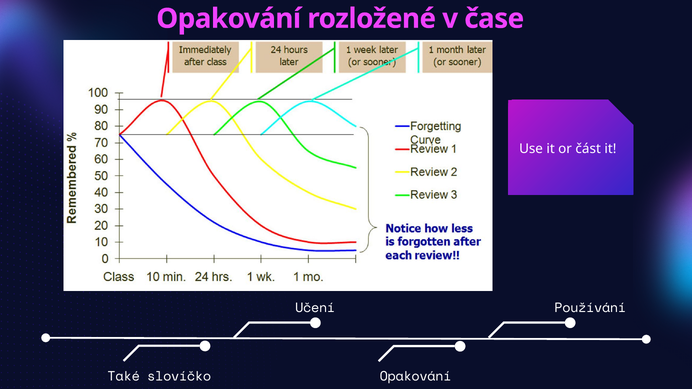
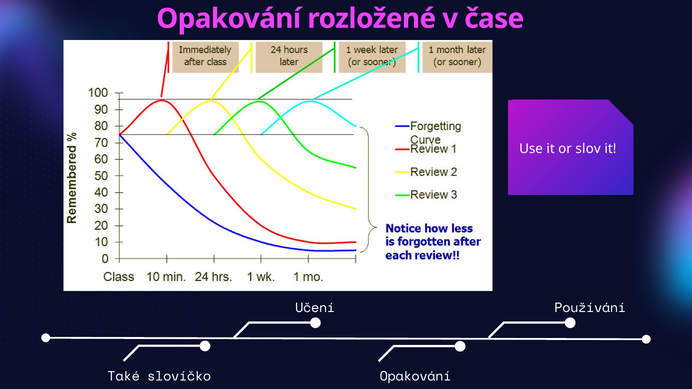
část: část -> slov
